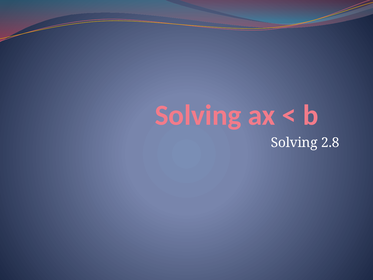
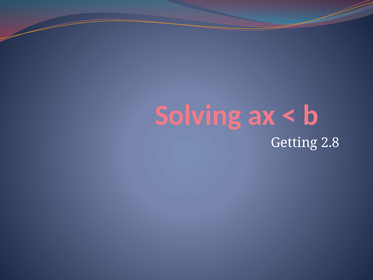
Solving at (294, 143): Solving -> Getting
